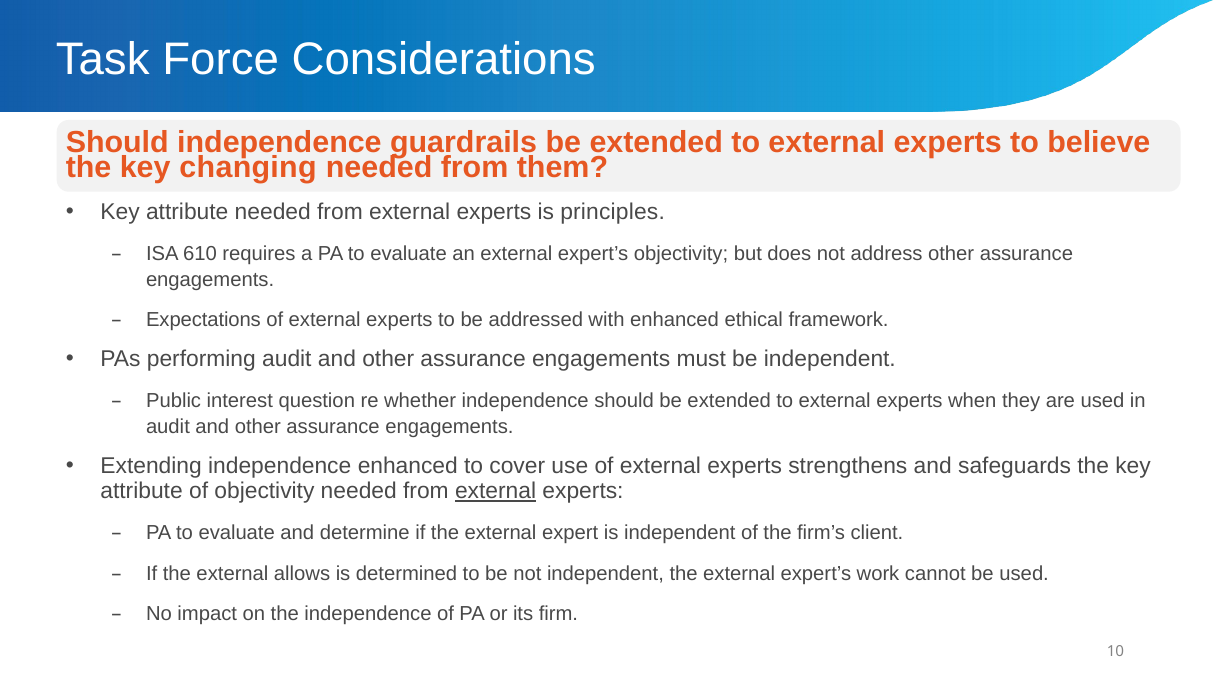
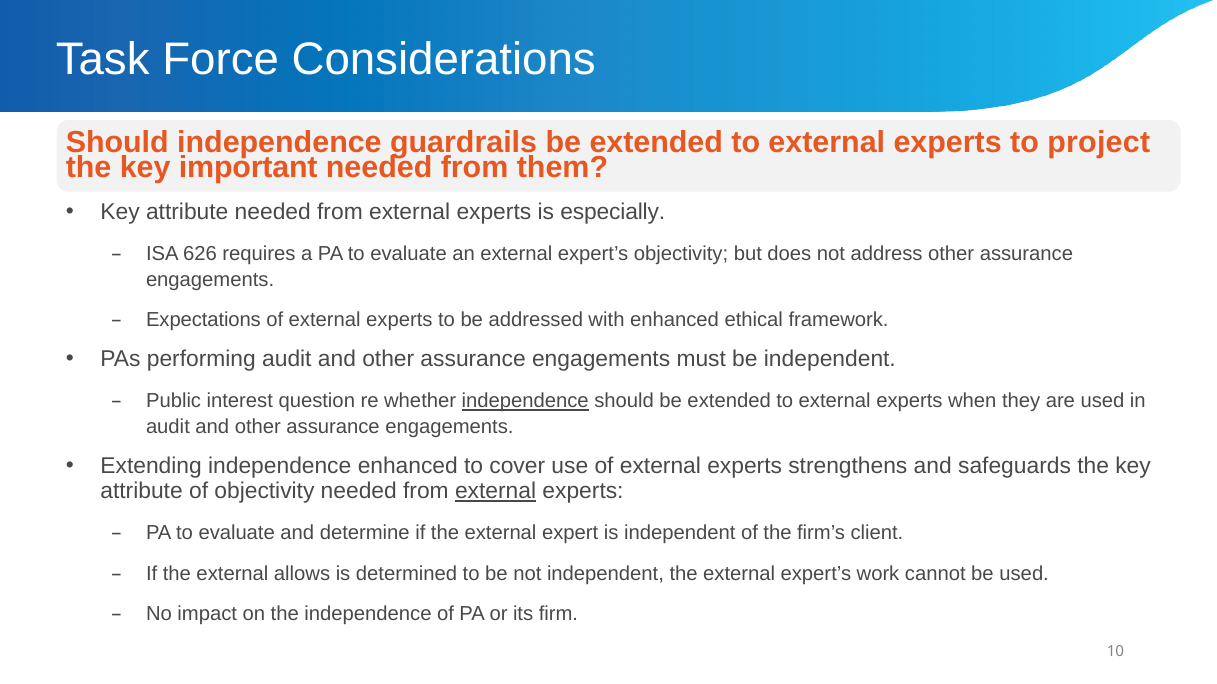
believe: believe -> project
changing: changing -> important
principles: principles -> especially
610: 610 -> 626
independence at (525, 402) underline: none -> present
